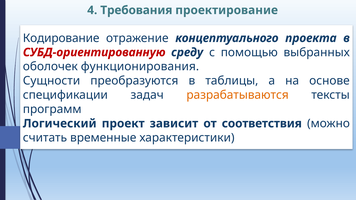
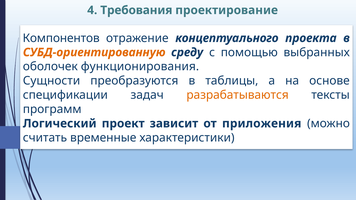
Кодирование: Кодирование -> Компонентов
СУБД-ориентированную colour: red -> orange
соответствия: соответствия -> приложения
